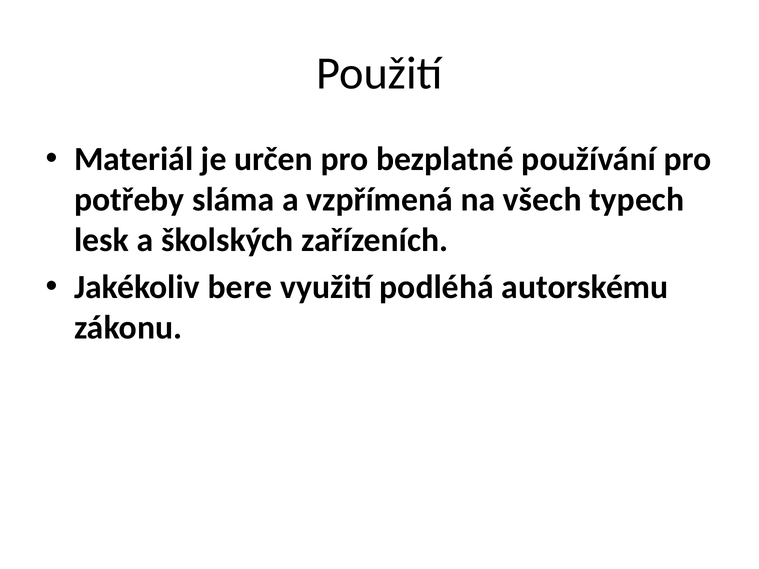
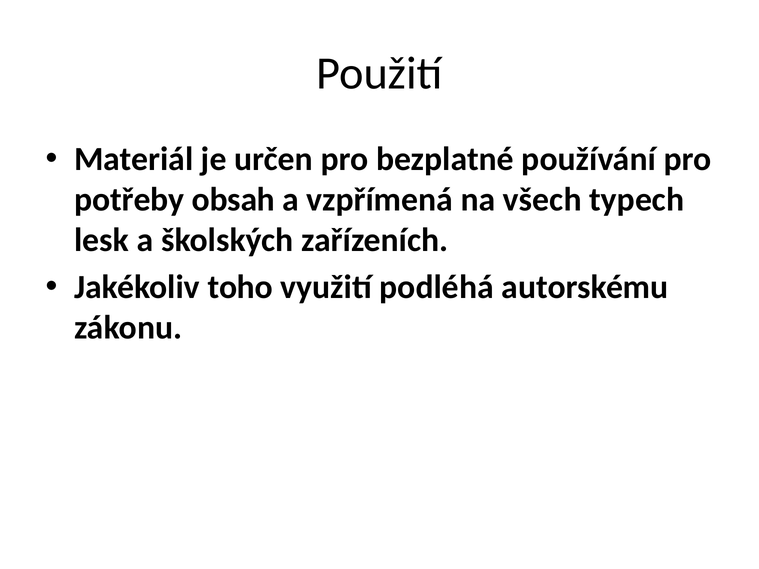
sláma: sláma -> obsah
bere: bere -> toho
